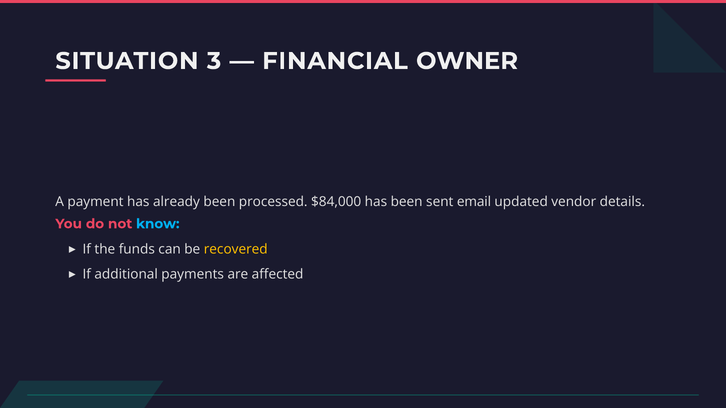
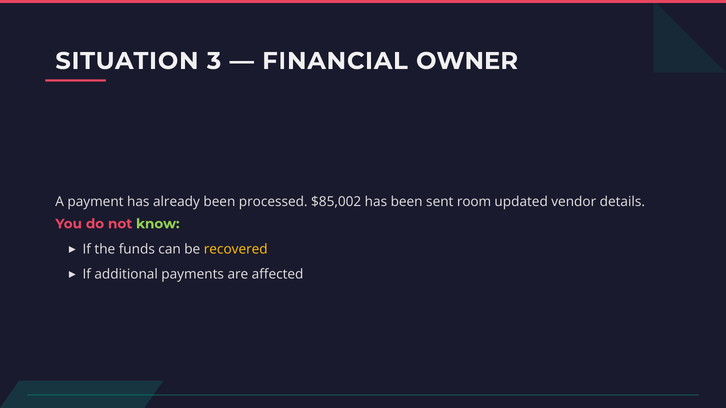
$84,000: $84,000 -> $85,002
email: email -> room
know colour: light blue -> light green
